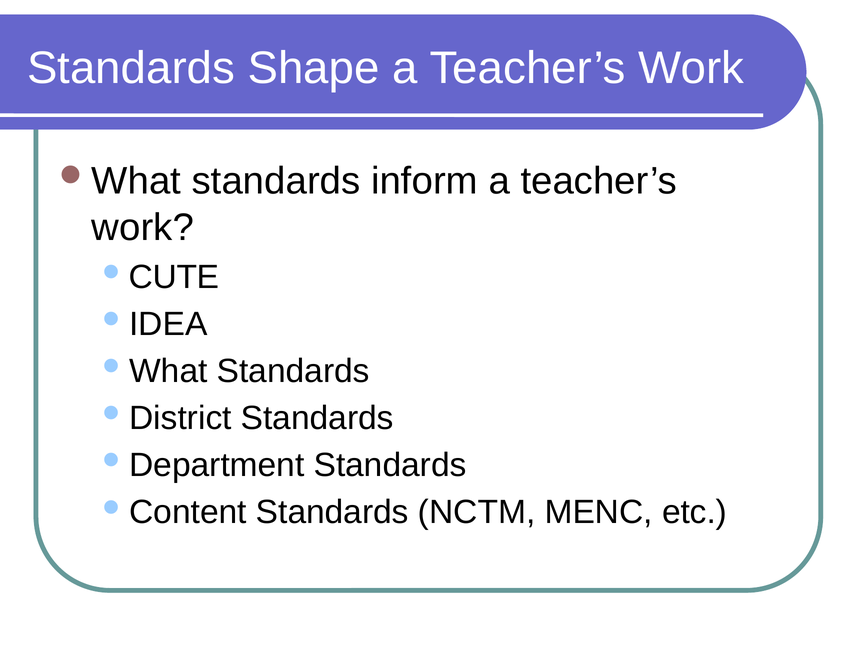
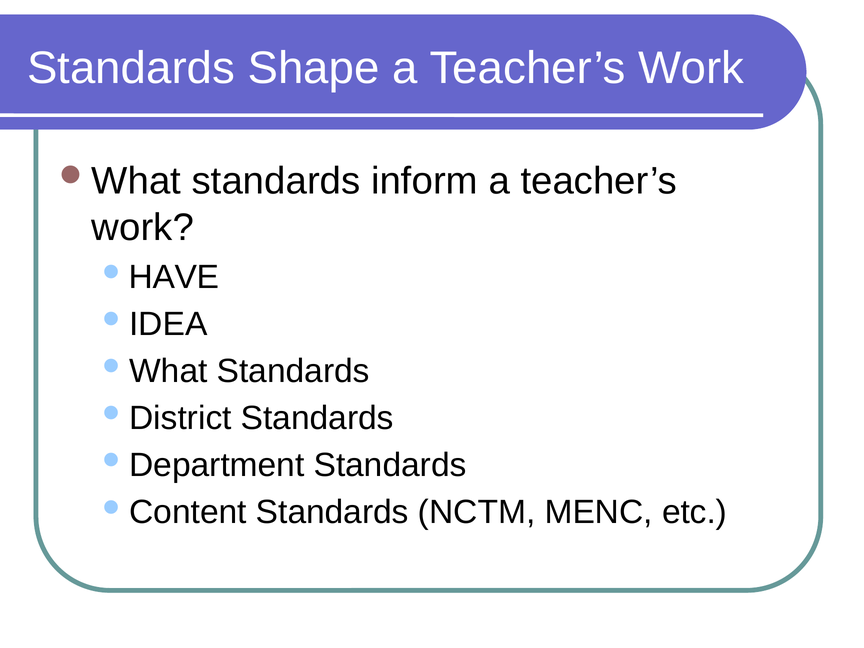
CUTE: CUTE -> HAVE
